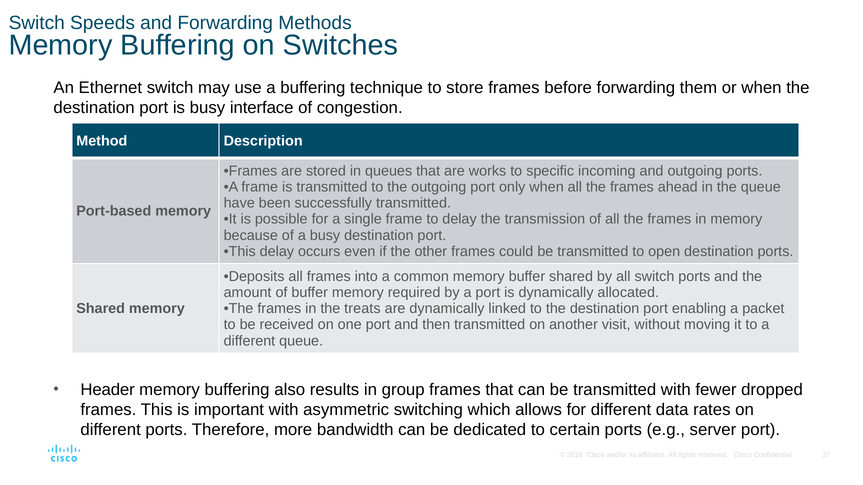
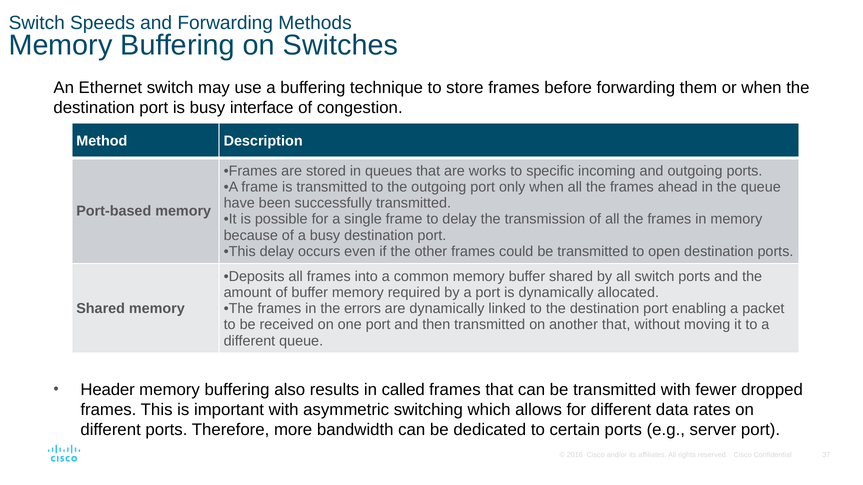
treats: treats -> errors
another visit: visit -> that
group: group -> called
